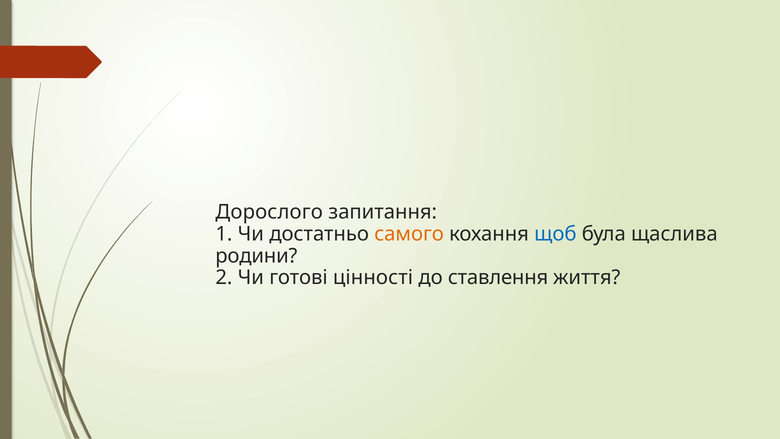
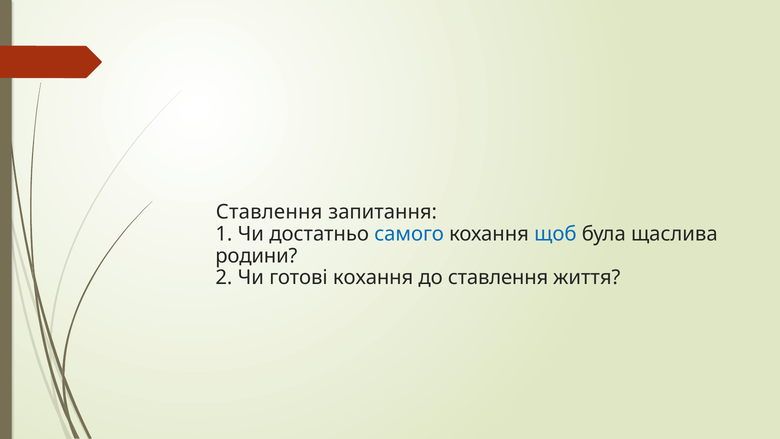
Дорослого at (269, 212): Дорослого -> Ставлення
самого colour: orange -> blue
готові цінності: цінності -> кохання
